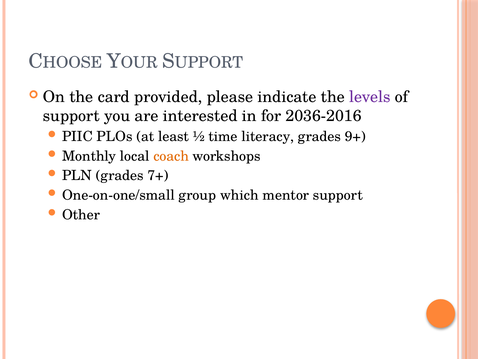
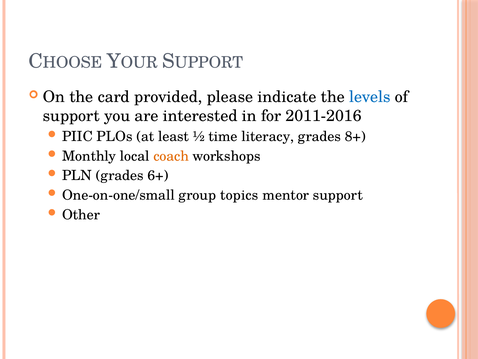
levels colour: purple -> blue
2036-2016: 2036-2016 -> 2011-2016
9+: 9+ -> 8+
7+: 7+ -> 6+
which: which -> topics
